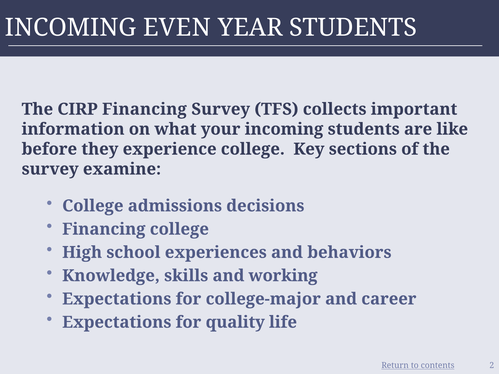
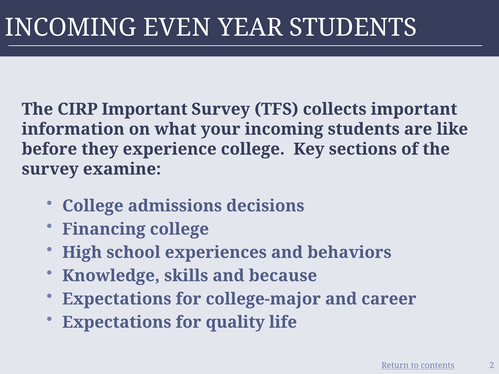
CIRP Financing: Financing -> Important
working: working -> because
